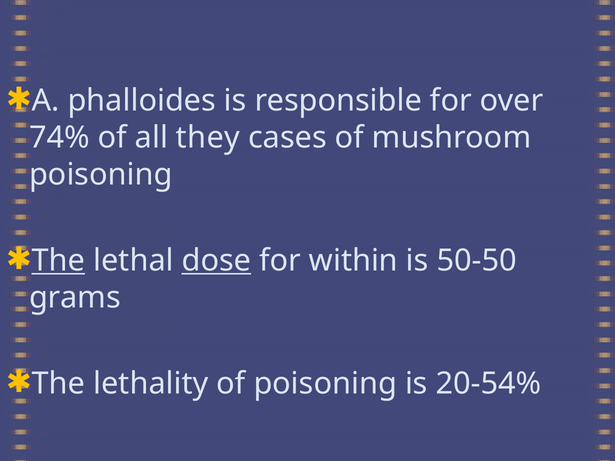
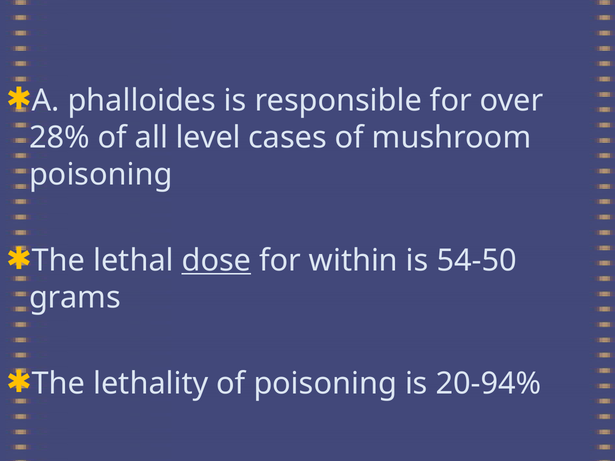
74%: 74% -> 28%
they: they -> level
The at (58, 261) underline: present -> none
50-50: 50-50 -> 54-50
20-54%: 20-54% -> 20-94%
